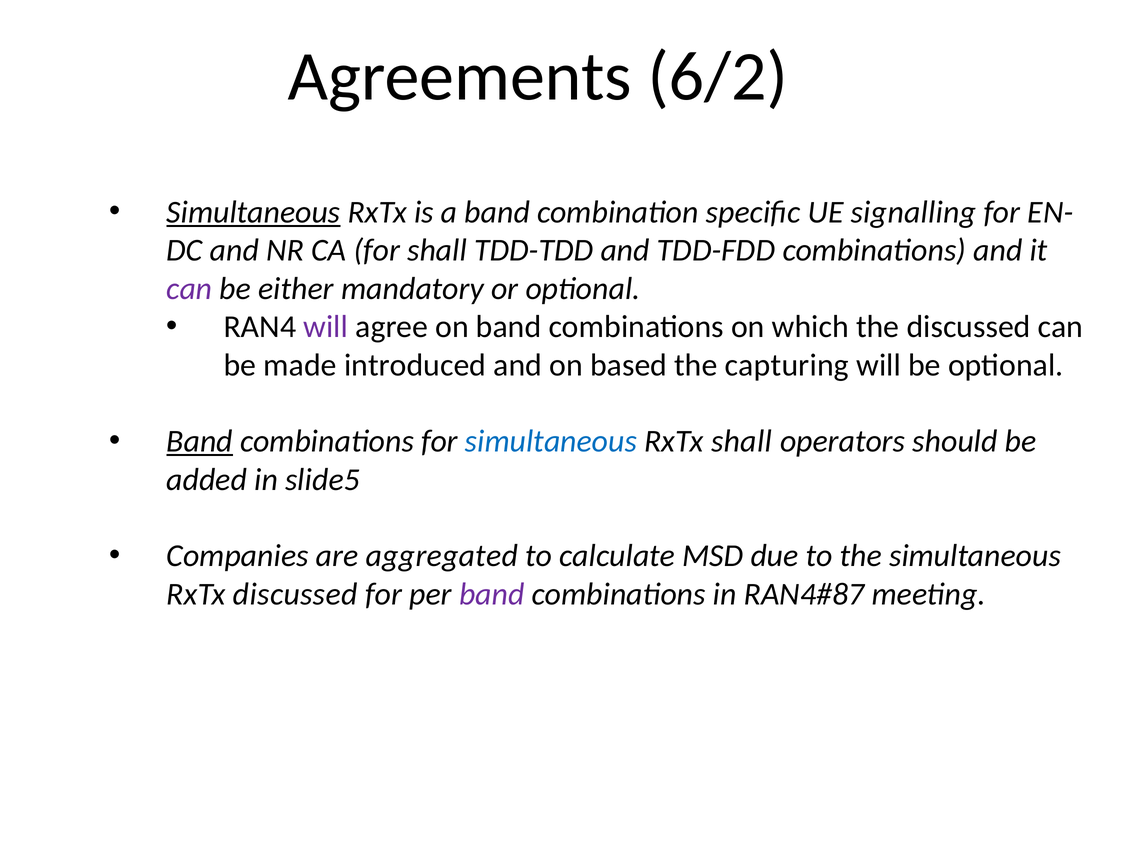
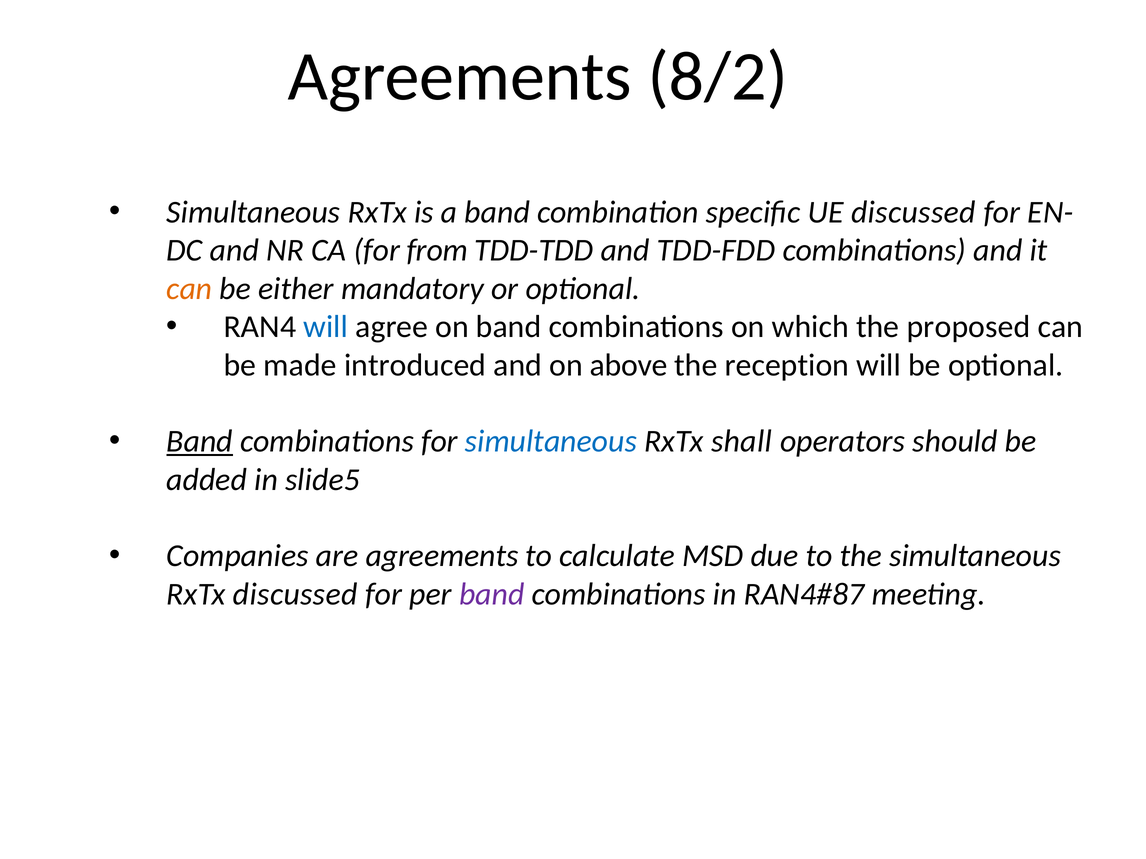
6/2: 6/2 -> 8/2
Simultaneous at (253, 212) underline: present -> none
UE signalling: signalling -> discussed
for shall: shall -> from
can at (189, 289) colour: purple -> orange
will at (326, 327) colour: purple -> blue
the discussed: discussed -> proposed
based: based -> above
capturing: capturing -> reception
are aggregated: aggregated -> agreements
